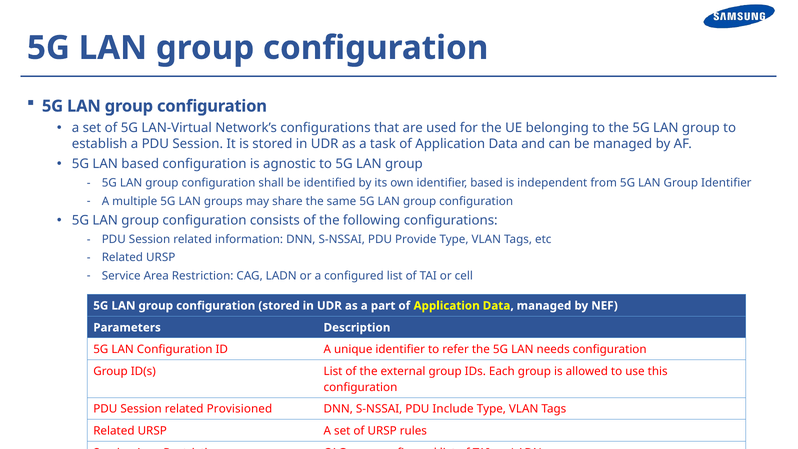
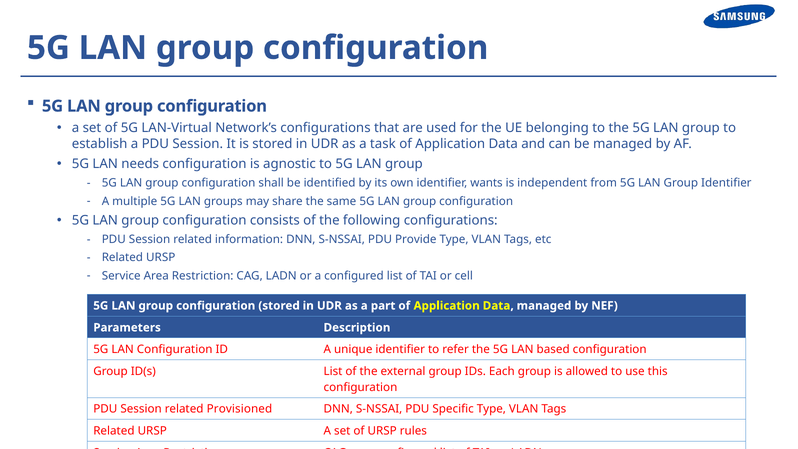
LAN based: based -> needs
identifier based: based -> wants
needs: needs -> based
Include: Include -> Specific
